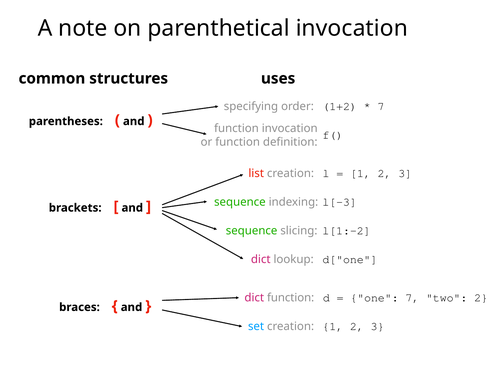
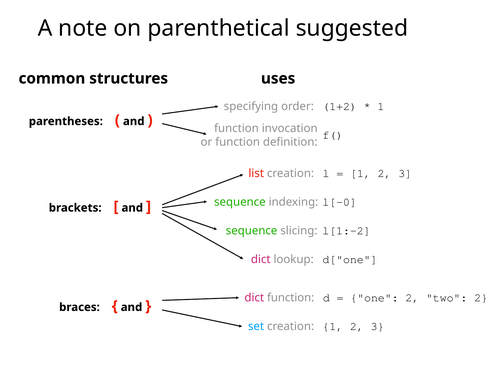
parenthetical invocation: invocation -> suggested
7 at (381, 106): 7 -> 1
l[-3: l[-3 -> l[-0
one 7: 7 -> 2
